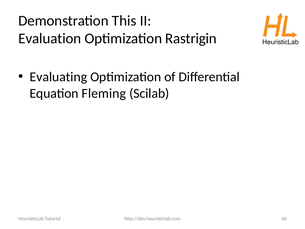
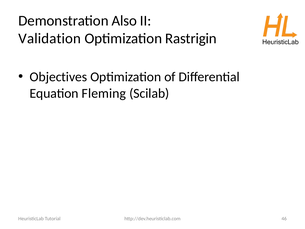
This: This -> Also
Evaluation: Evaluation -> Validation
Evaluating: Evaluating -> Objectives
